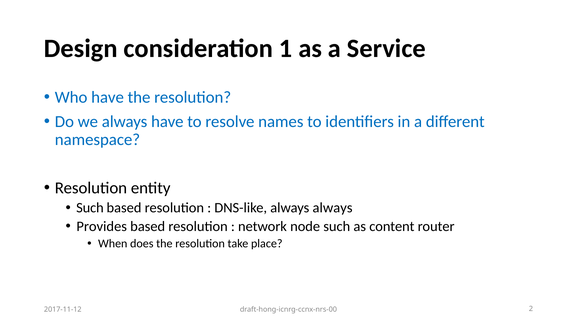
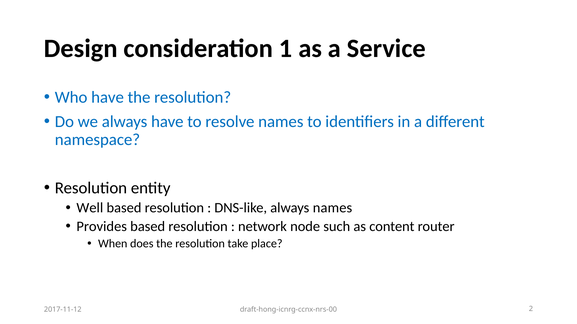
Such at (90, 208): Such -> Well
always always: always -> names
